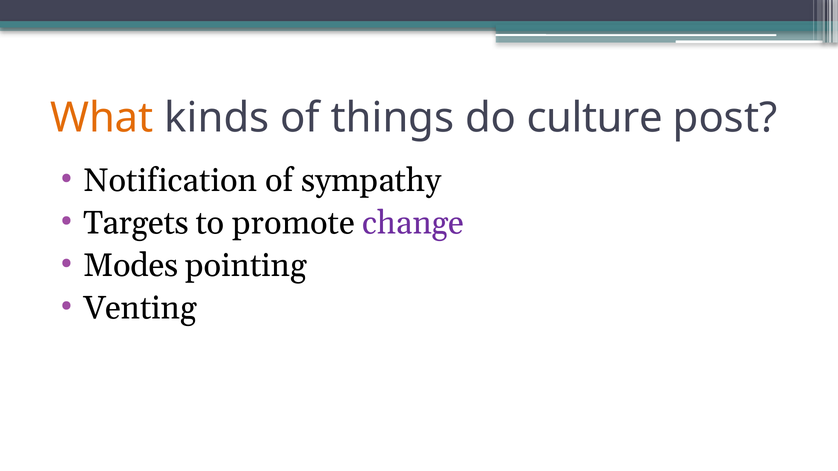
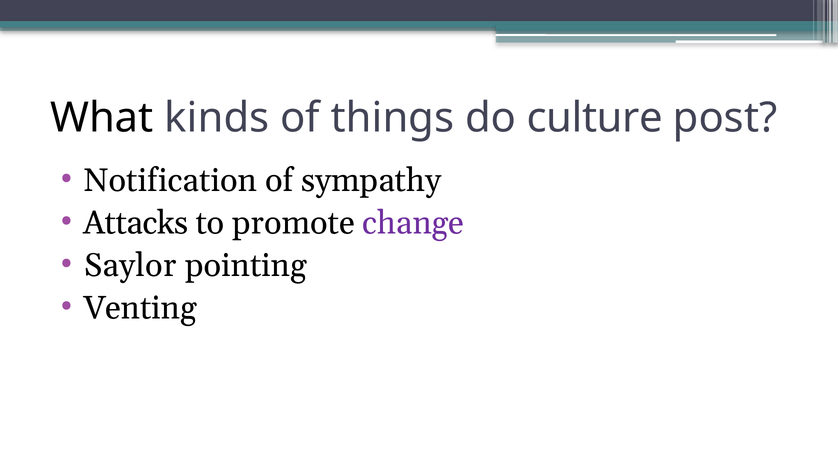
What colour: orange -> black
Targets: Targets -> Attacks
Modes: Modes -> Saylor
